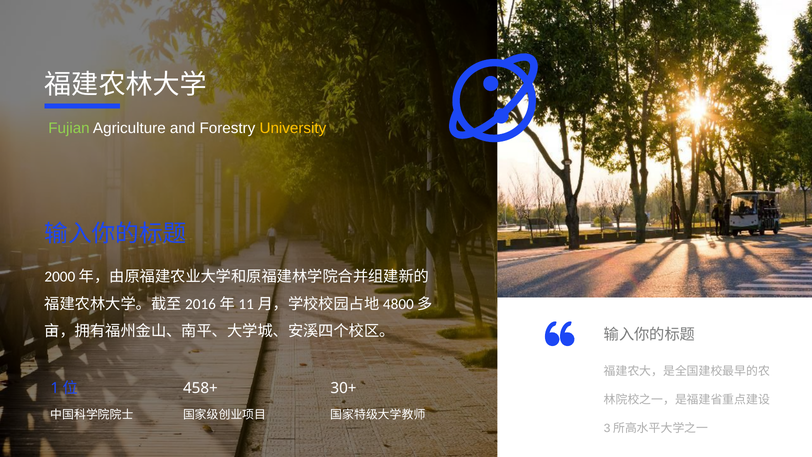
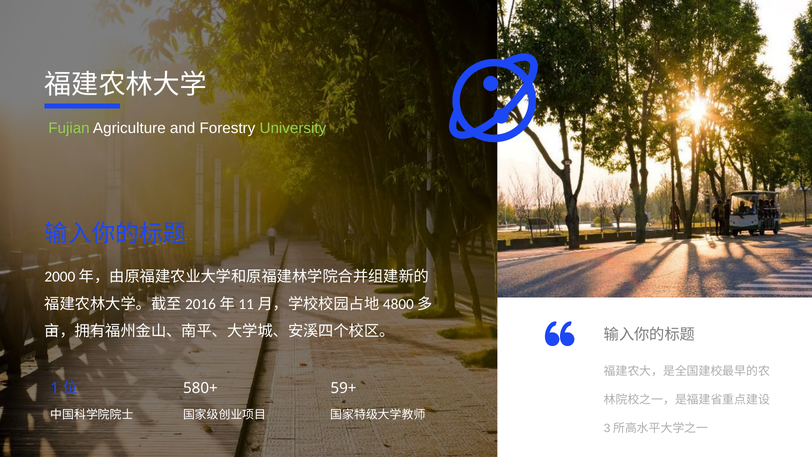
University colour: yellow -> light green
458+: 458+ -> 580+
30+: 30+ -> 59+
